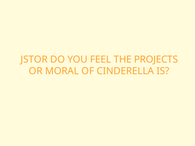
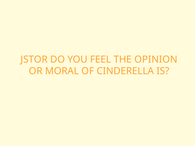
PROJECTS: PROJECTS -> OPINION
